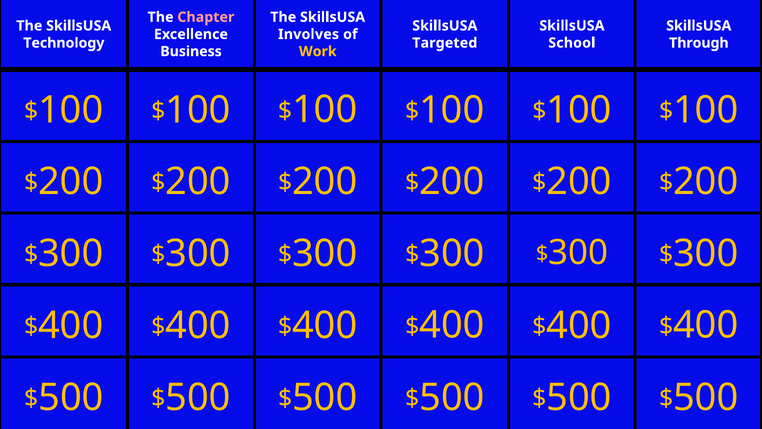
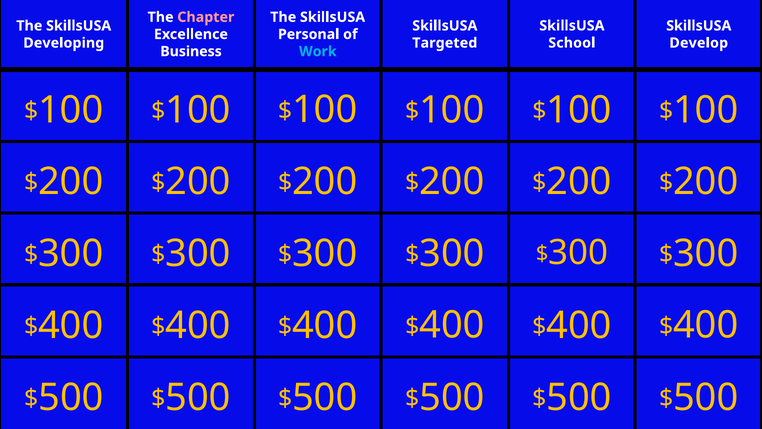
Involves: Involves -> Personal
Through: Through -> Develop
Technology: Technology -> Developing
Work colour: yellow -> light blue
